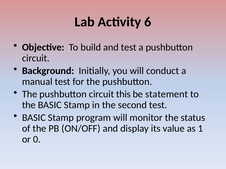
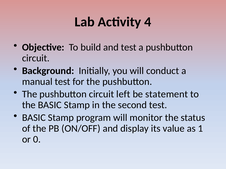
6: 6 -> 4
this: this -> left
